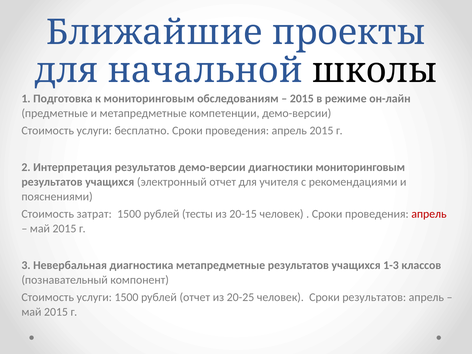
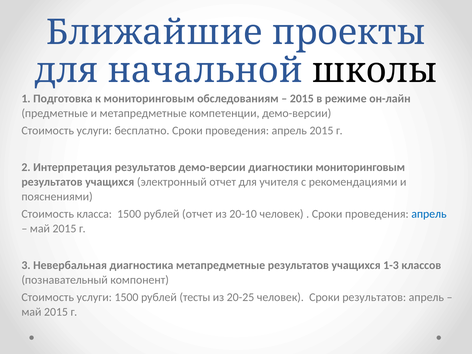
затрат: затрат -> класса
рублей тесты: тесты -> отчет
20-15: 20-15 -> 20-10
апрель at (429, 214) colour: red -> blue
рублей отчет: отчет -> тесты
